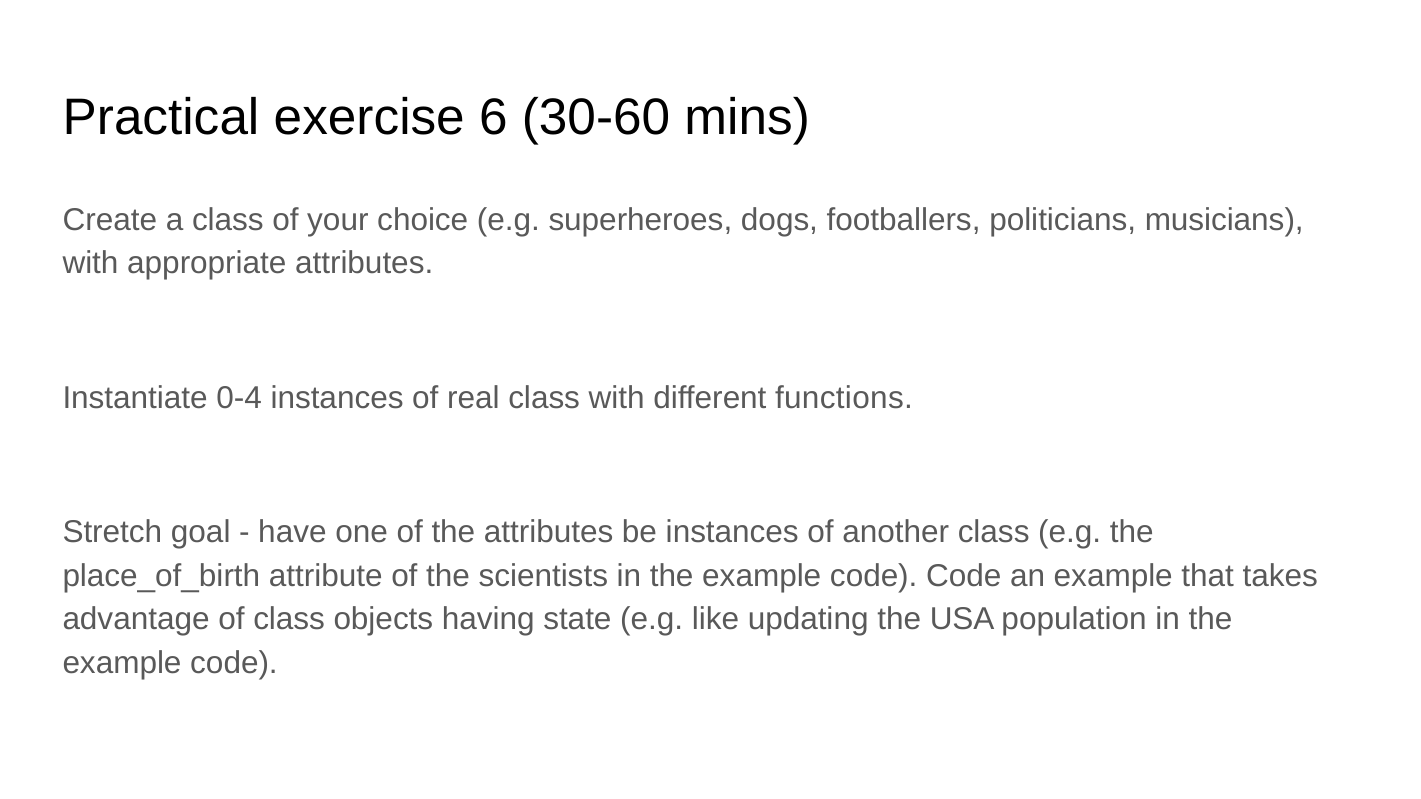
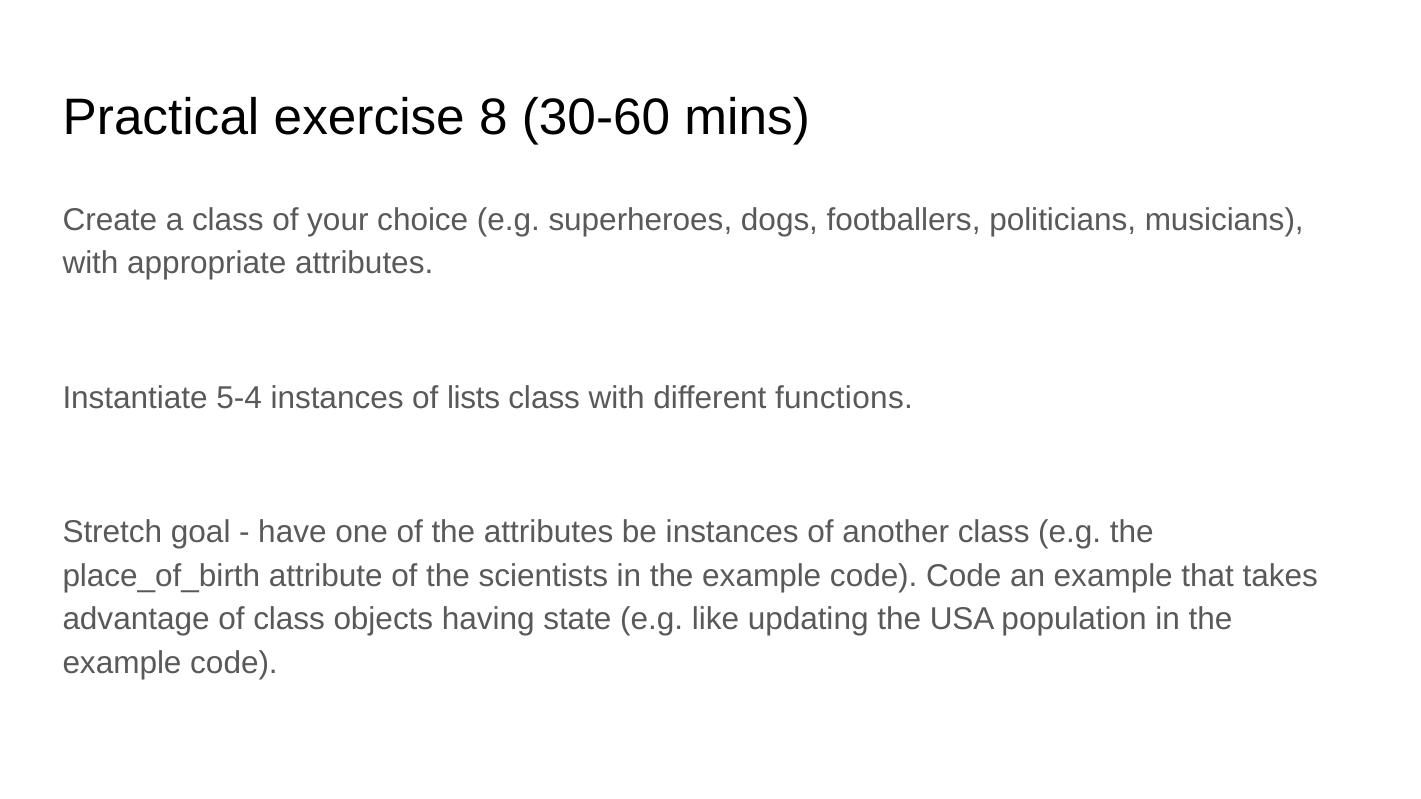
6: 6 -> 8
0-4: 0-4 -> 5-4
real: real -> lists
